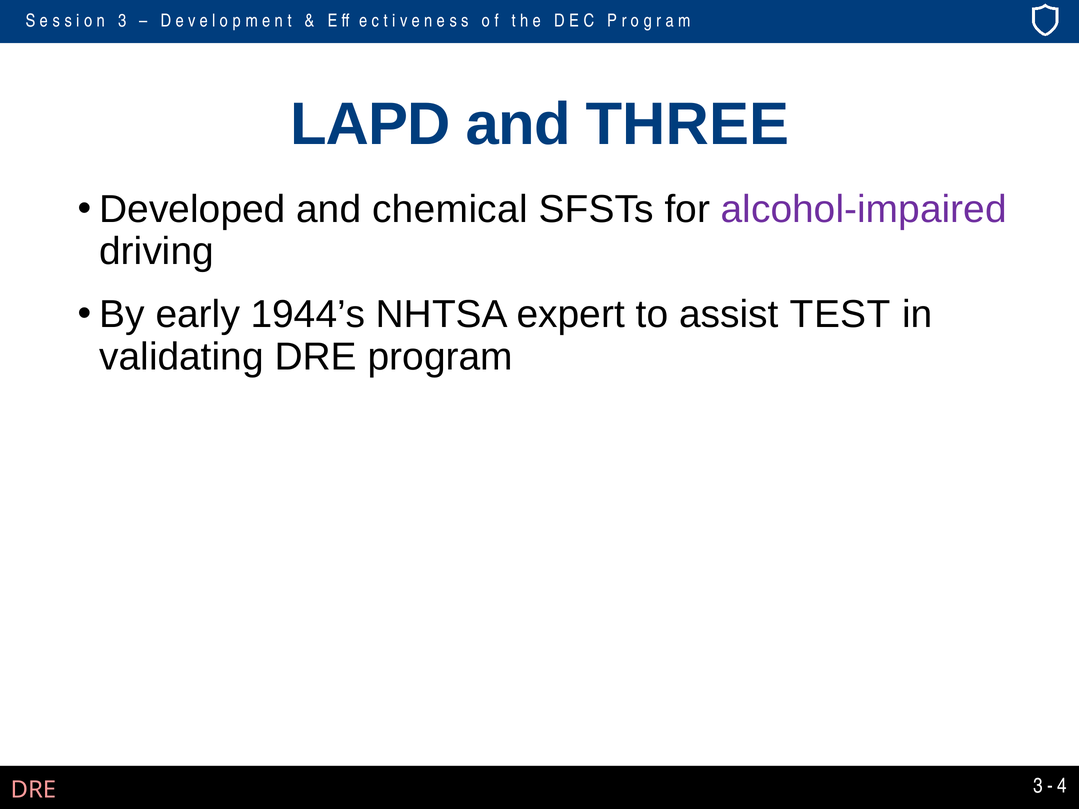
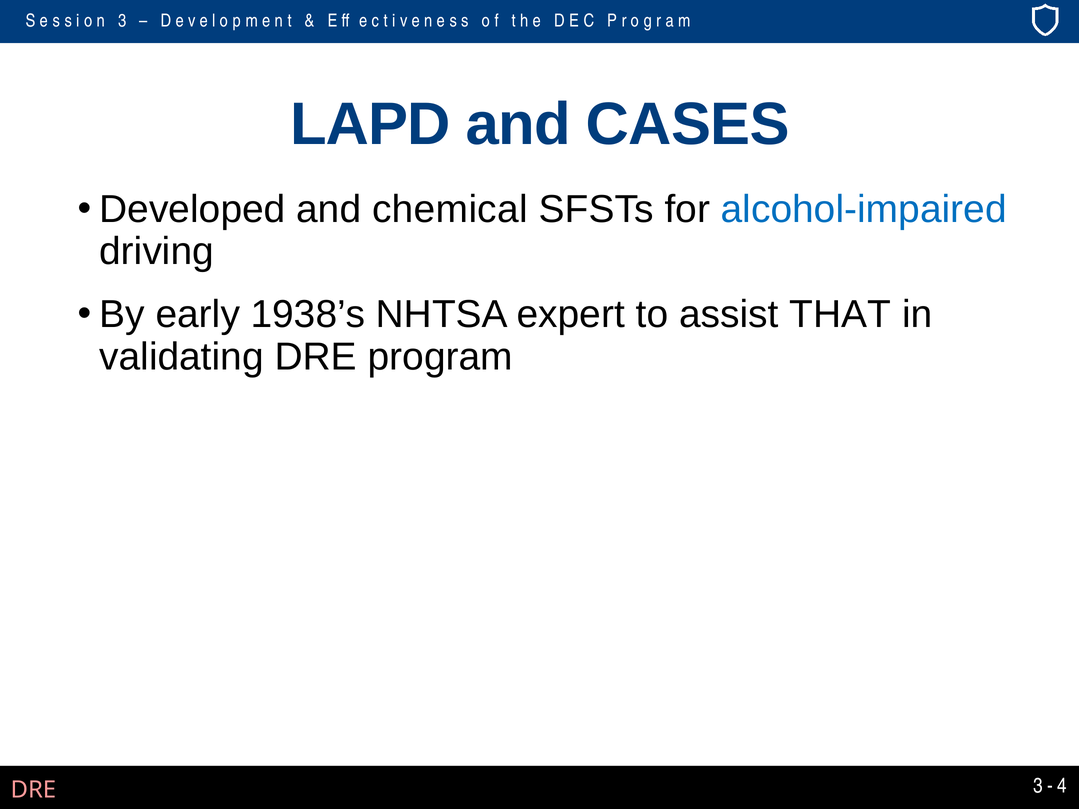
THREE: THREE -> CASES
alcohol-impaired colour: purple -> blue
1944’s: 1944’s -> 1938’s
TEST: TEST -> THAT
